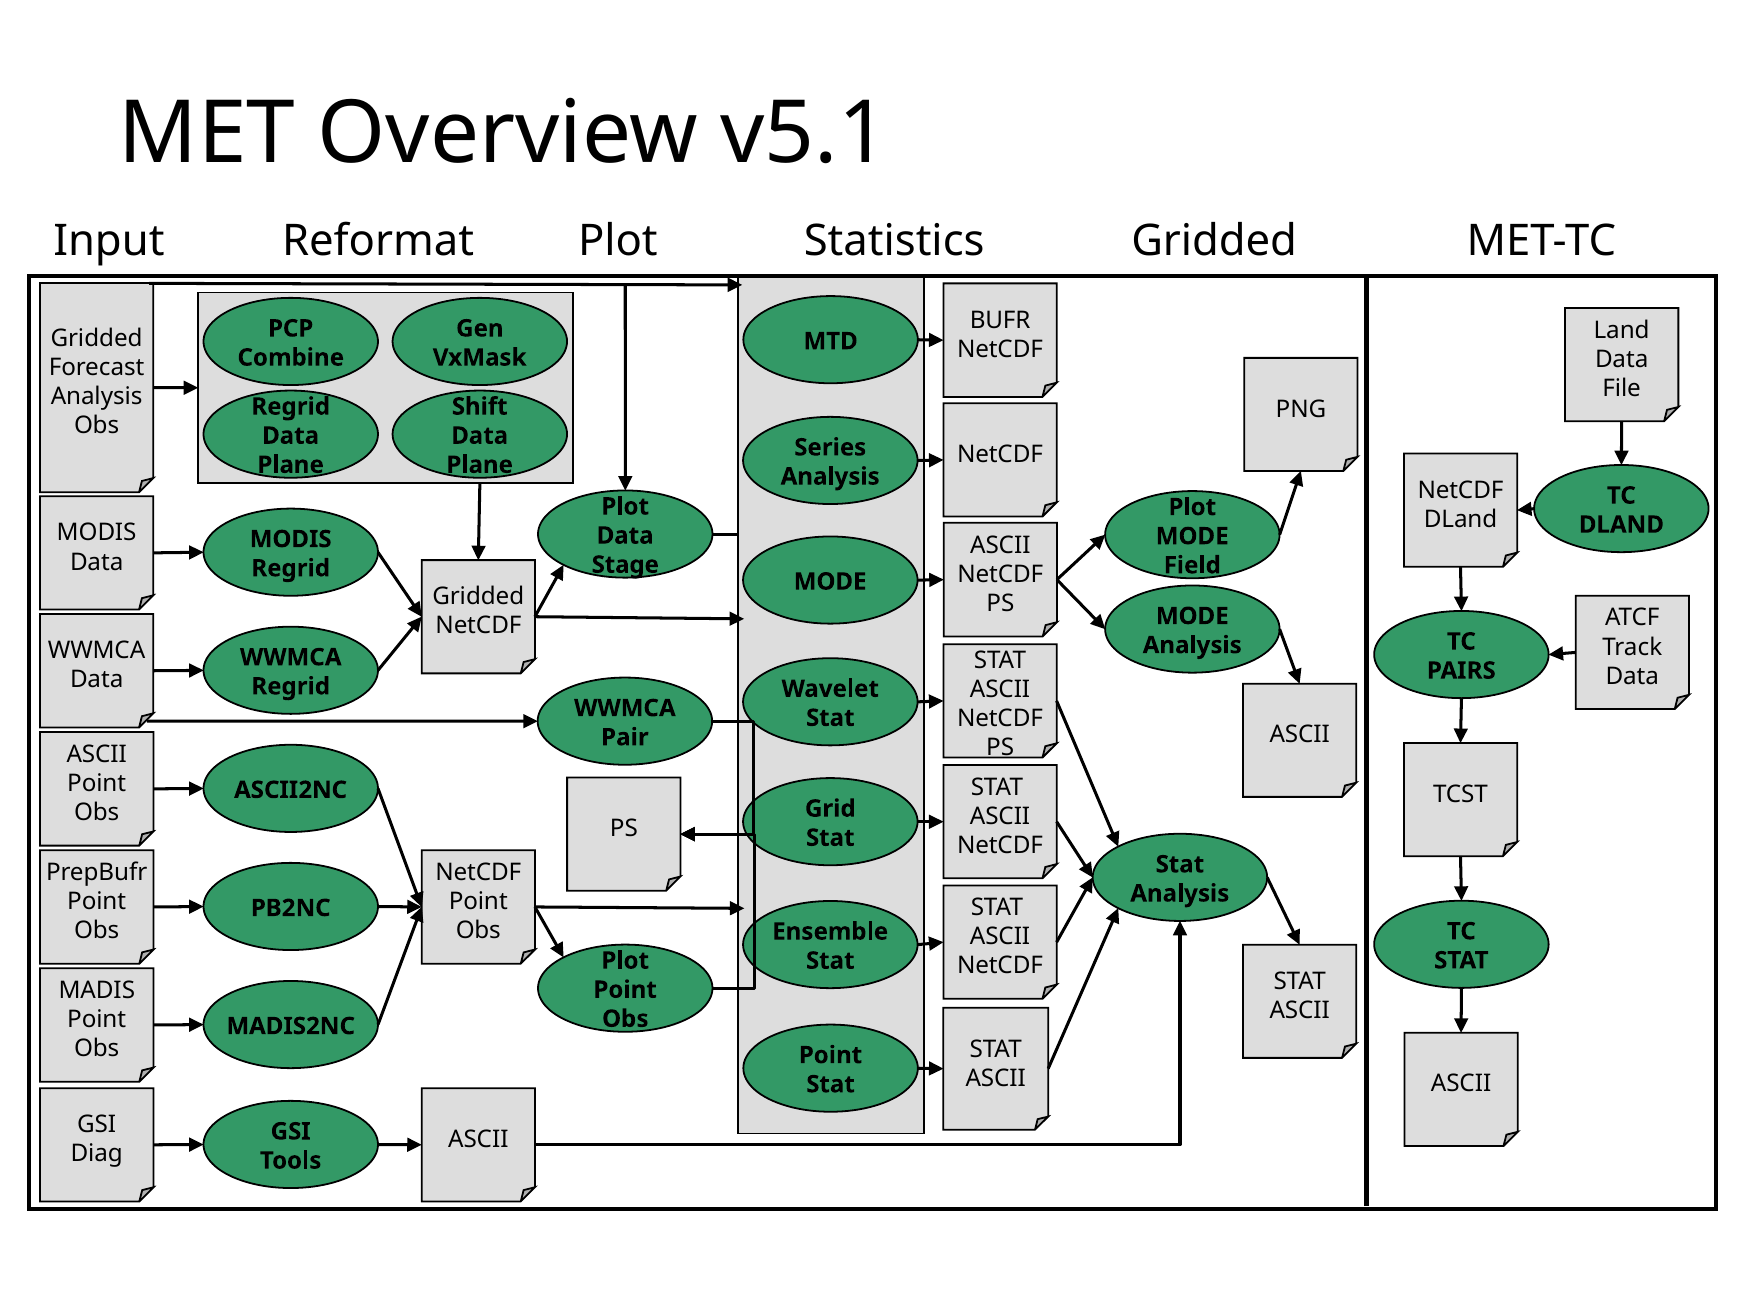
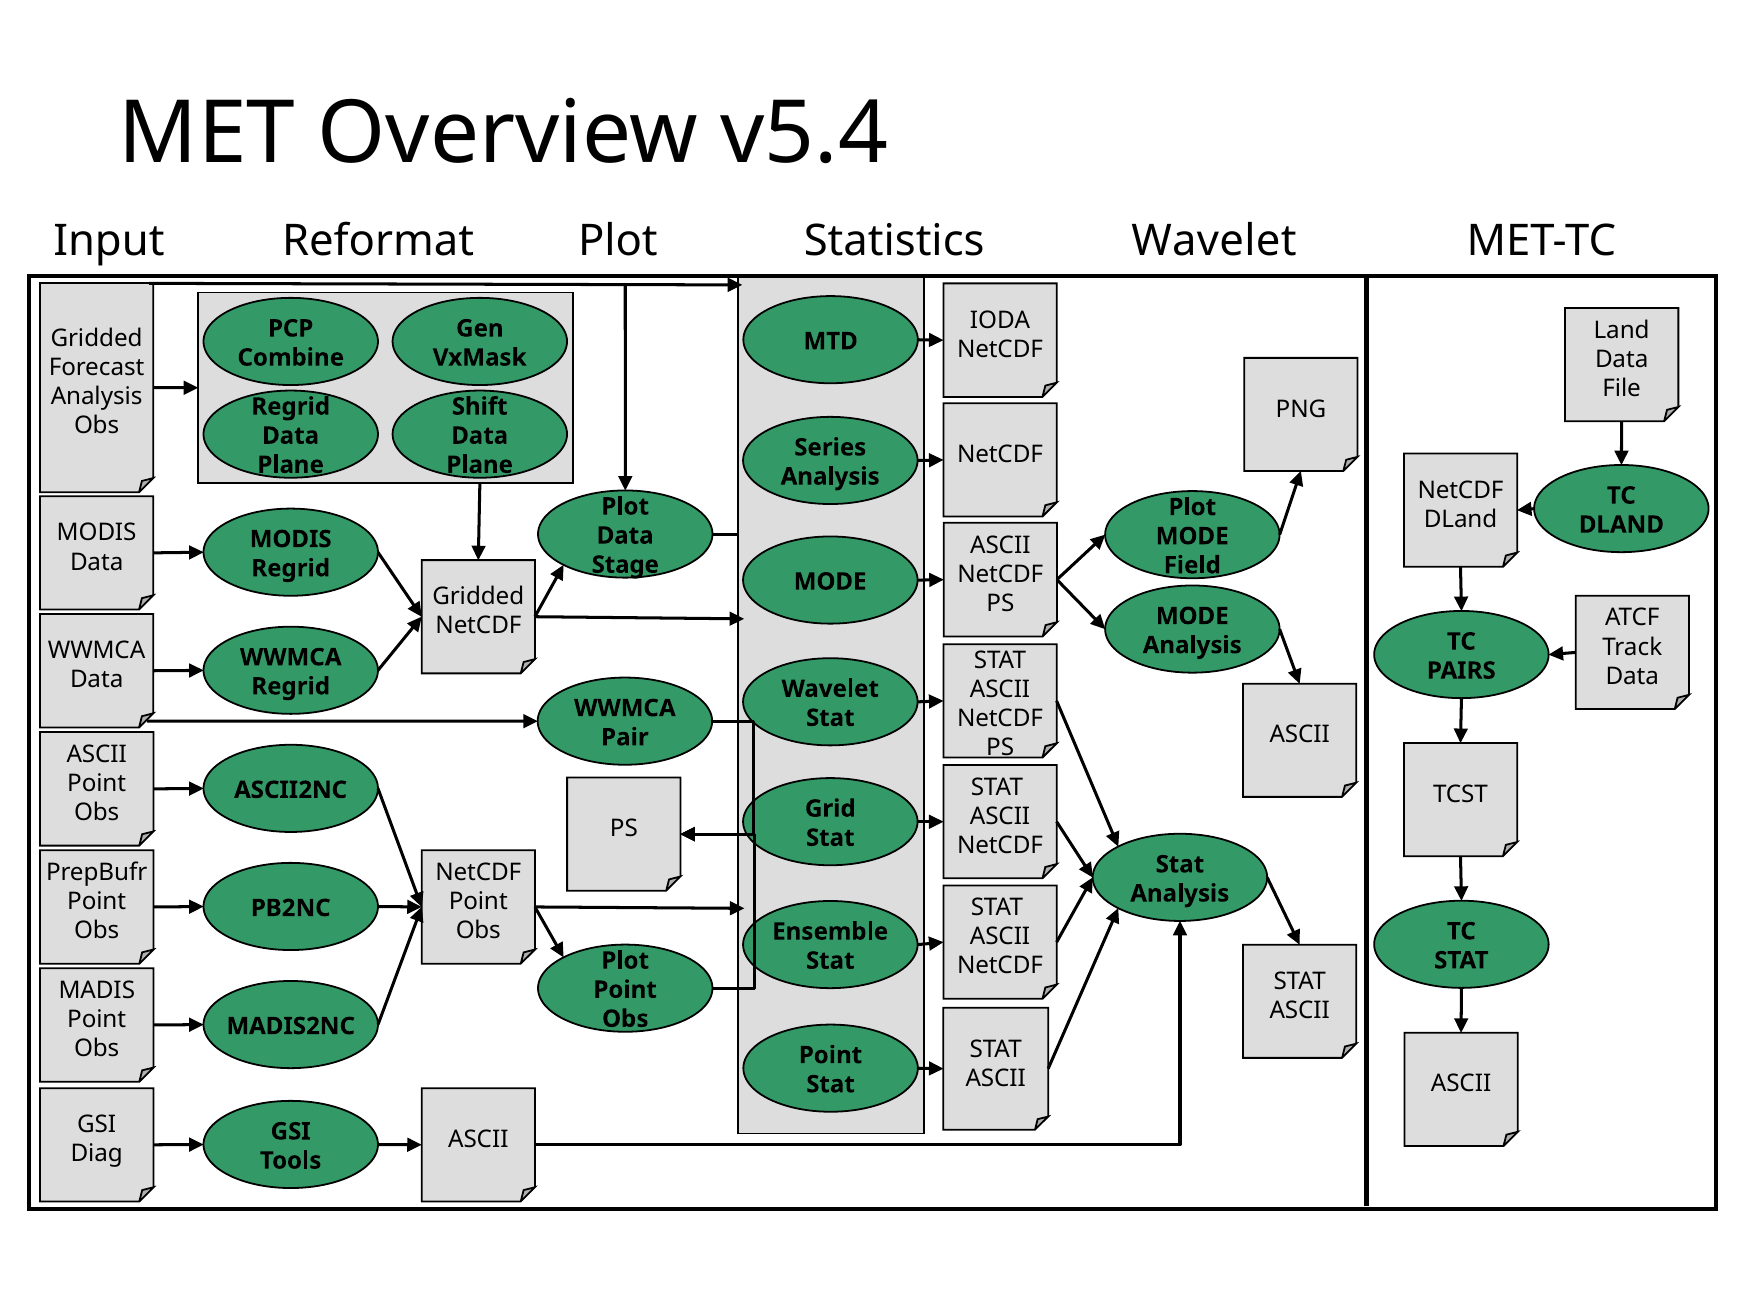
v5.1: v5.1 -> v5.4
Gridded at (1214, 242): Gridded -> Wavelet
BUFR: BUFR -> IODA
